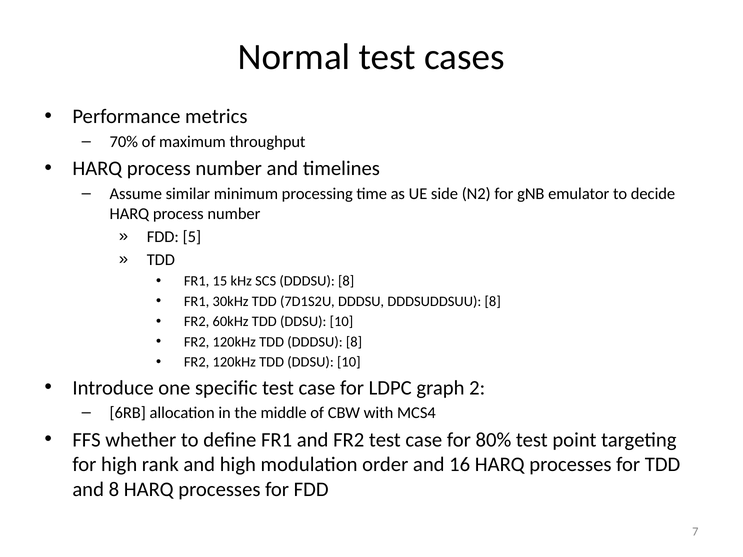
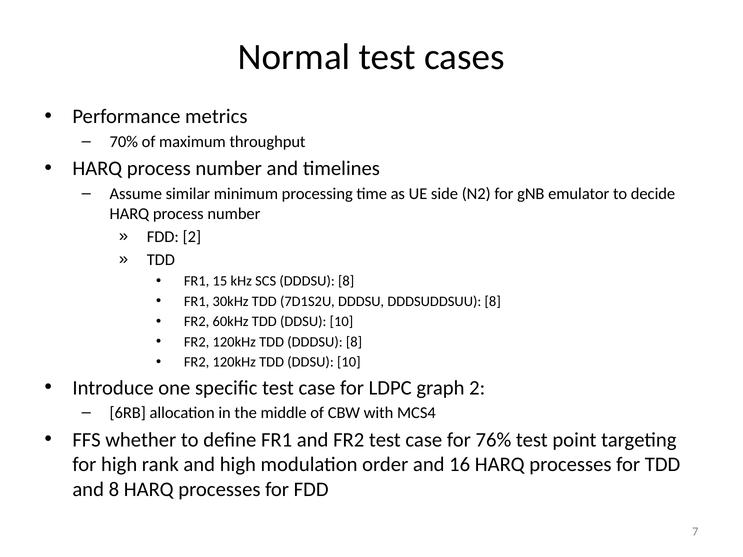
FDD 5: 5 -> 2
80%: 80% -> 76%
